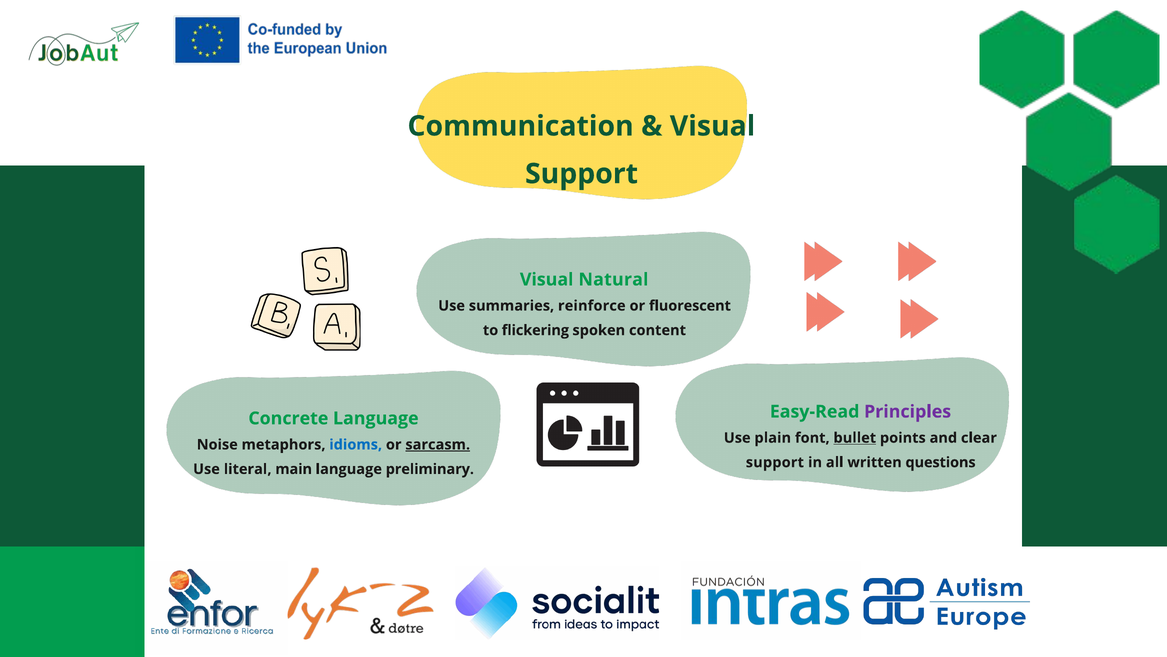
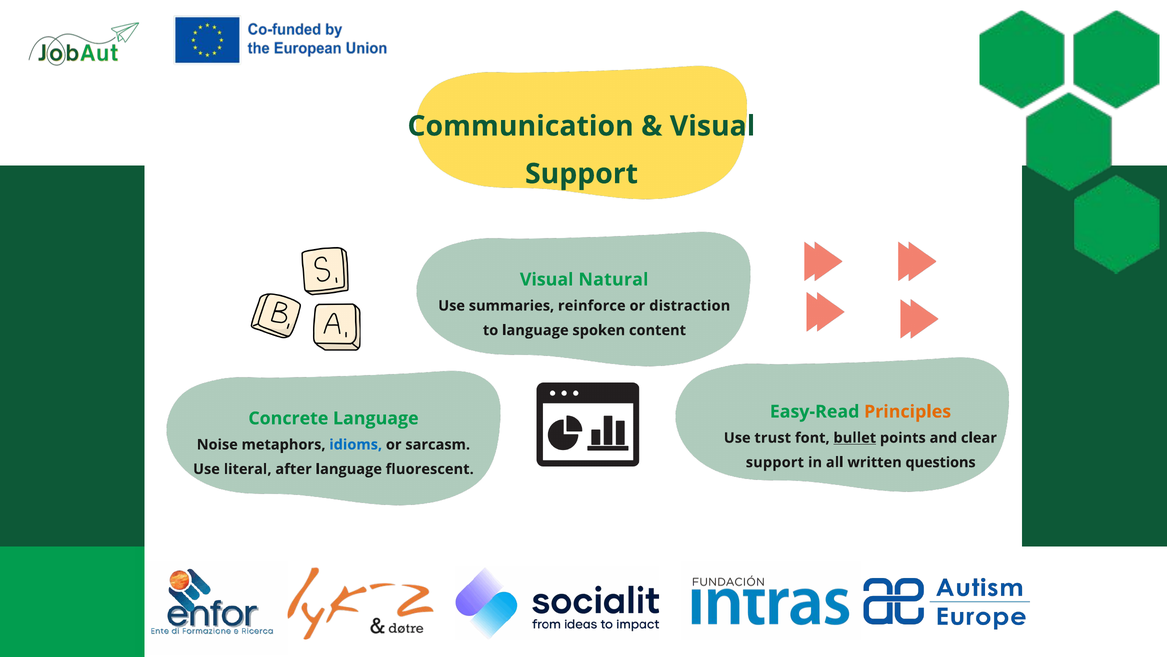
fluorescent: fluorescent -> distraction
to flickering: flickering -> language
Principles colour: purple -> orange
plain: plain -> trust
sarcasm underline: present -> none
main: main -> after
preliminary: preliminary -> fluorescent
